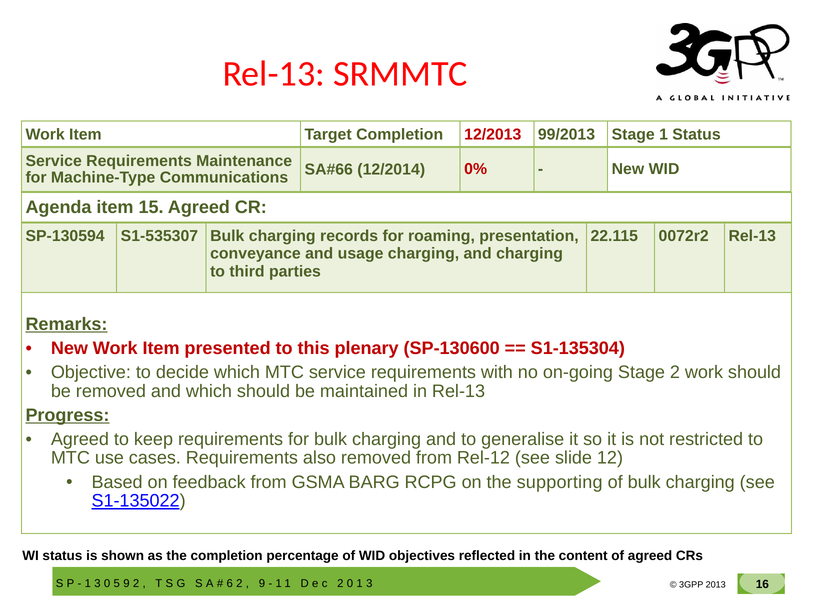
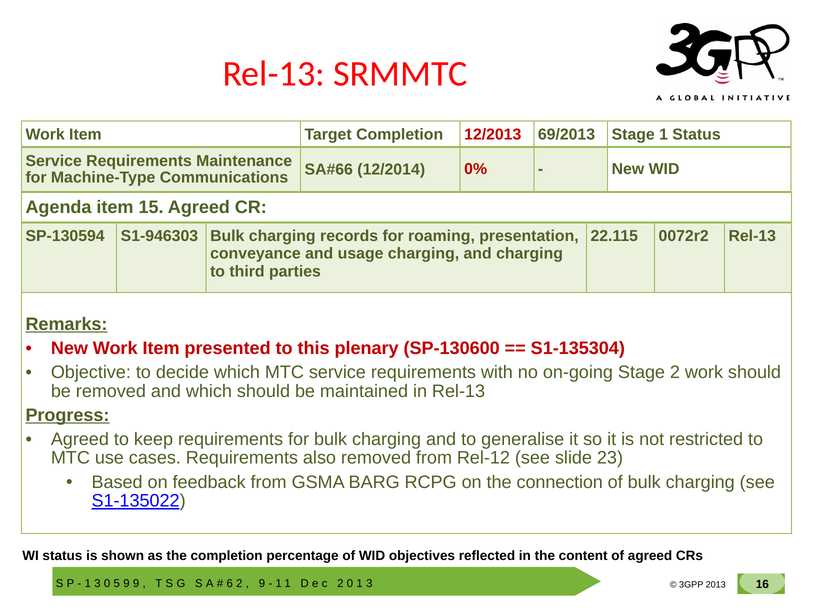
99/2013: 99/2013 -> 69/2013
S1-535307: S1-535307 -> S1-946303
12: 12 -> 23
supporting: supporting -> connection
2 at (136, 583): 2 -> 9
